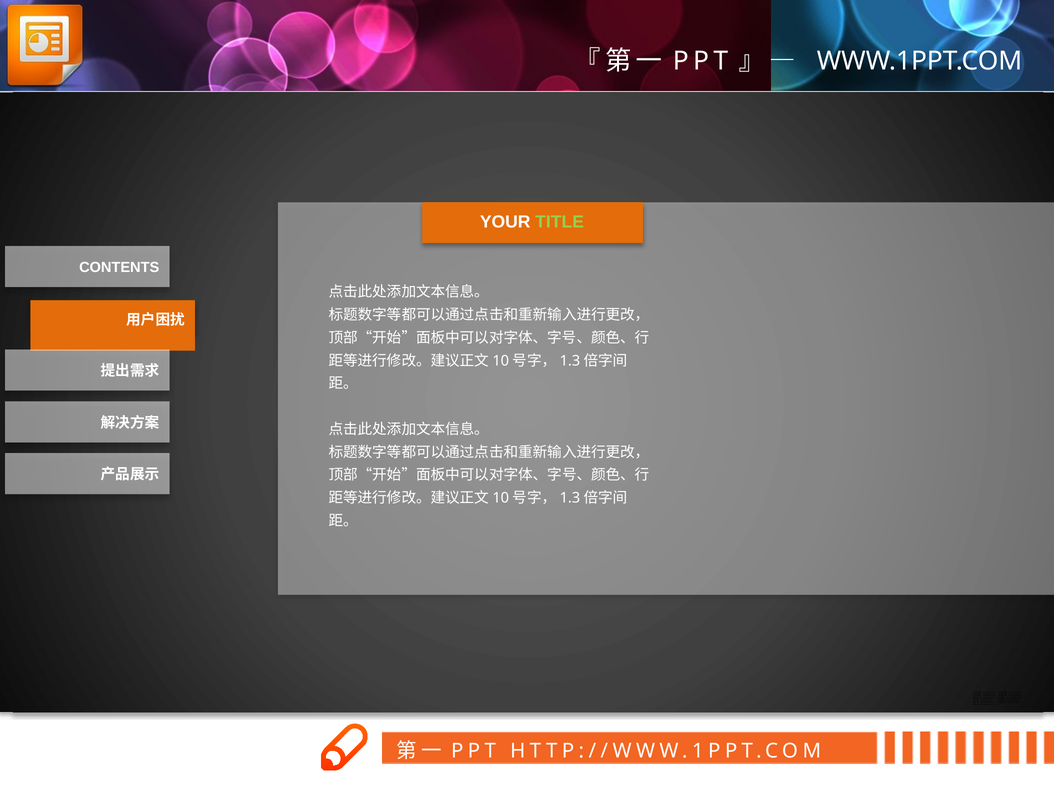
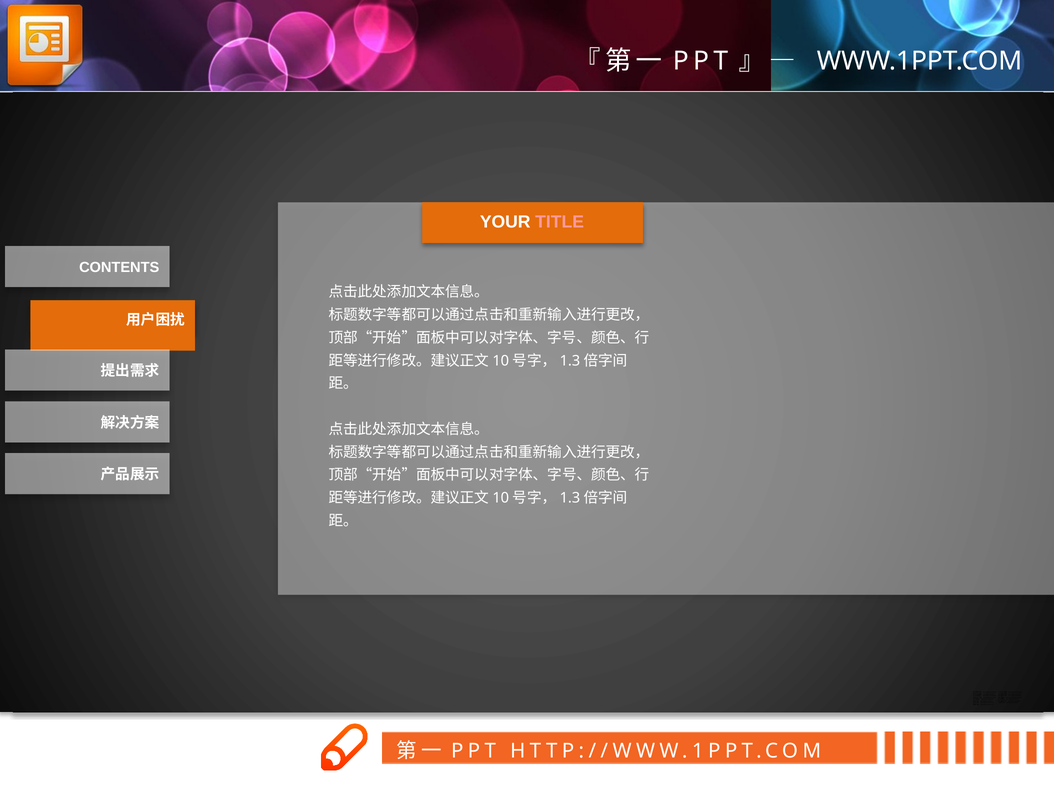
TITLE colour: light green -> pink
